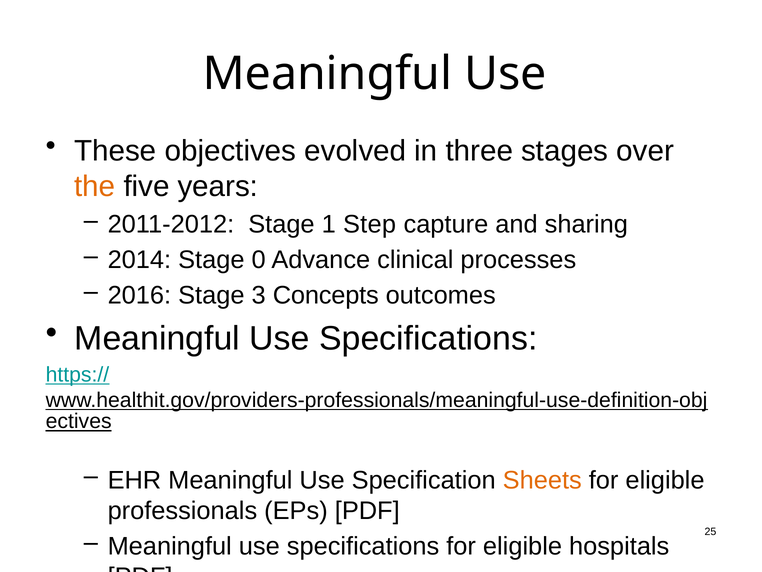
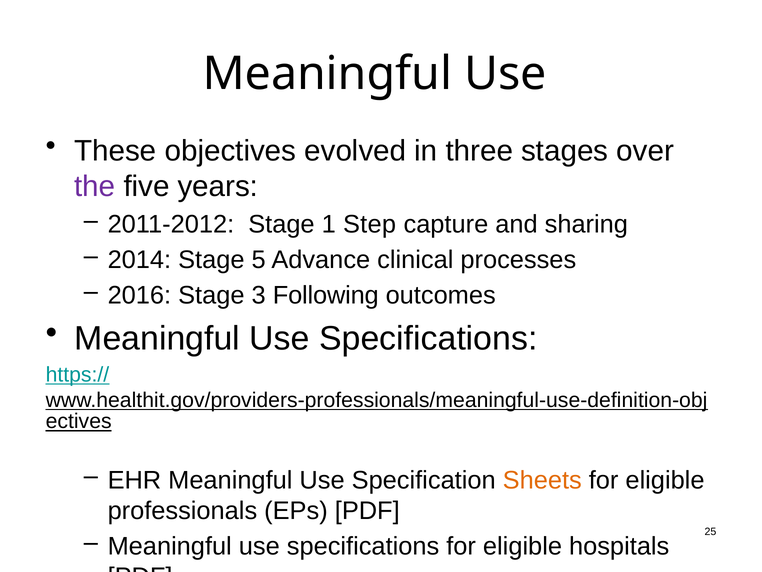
the colour: orange -> purple
0: 0 -> 5
Concepts: Concepts -> Following
